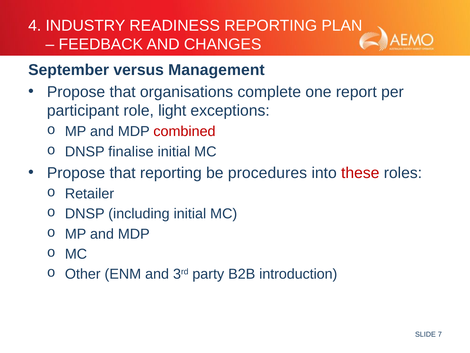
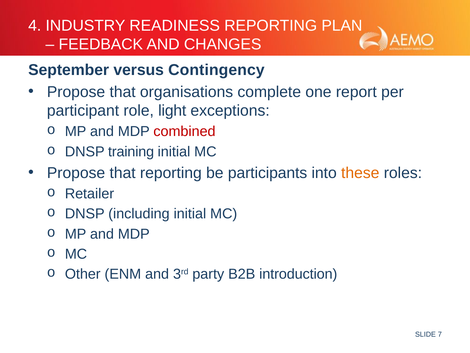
Management: Management -> Contingency
finalise: finalise -> training
procedures: procedures -> participants
these colour: red -> orange
